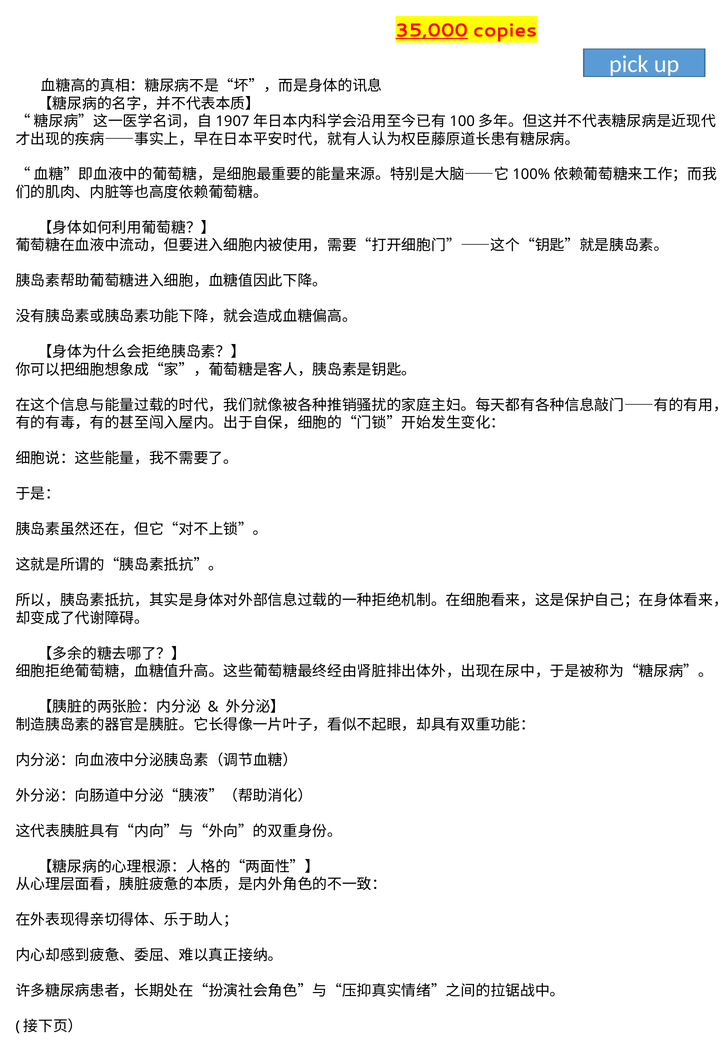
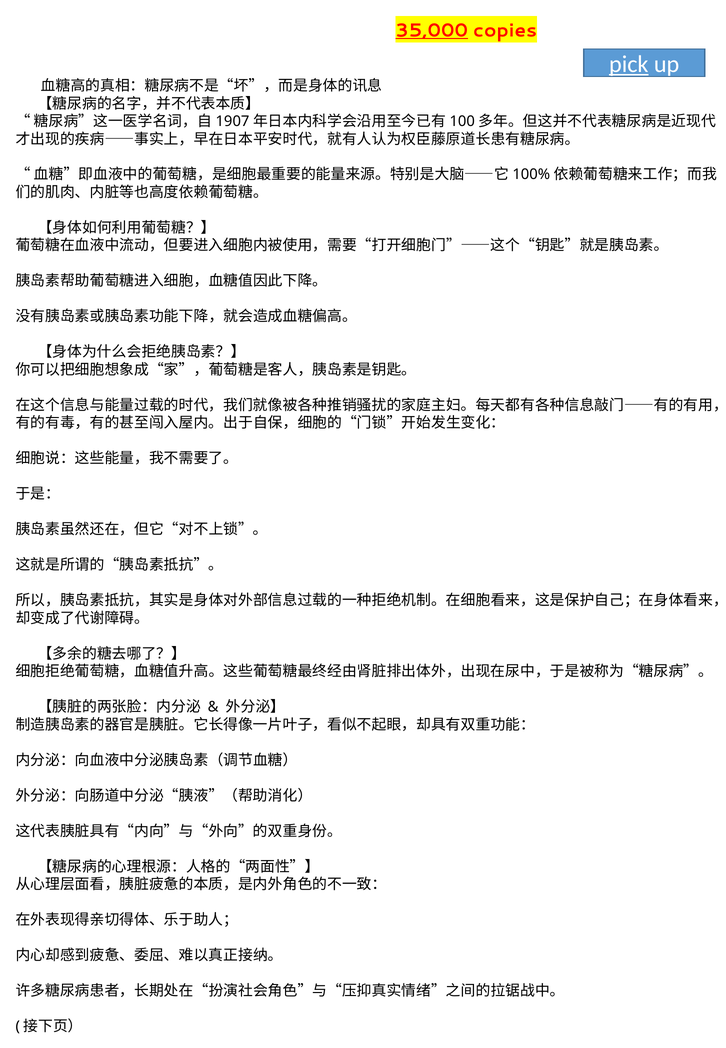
pick underline: none -> present
